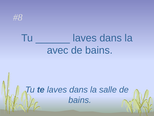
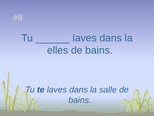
avec: avec -> elles
